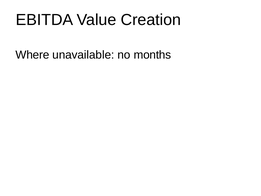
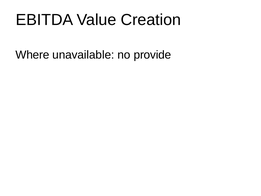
months: months -> provide
